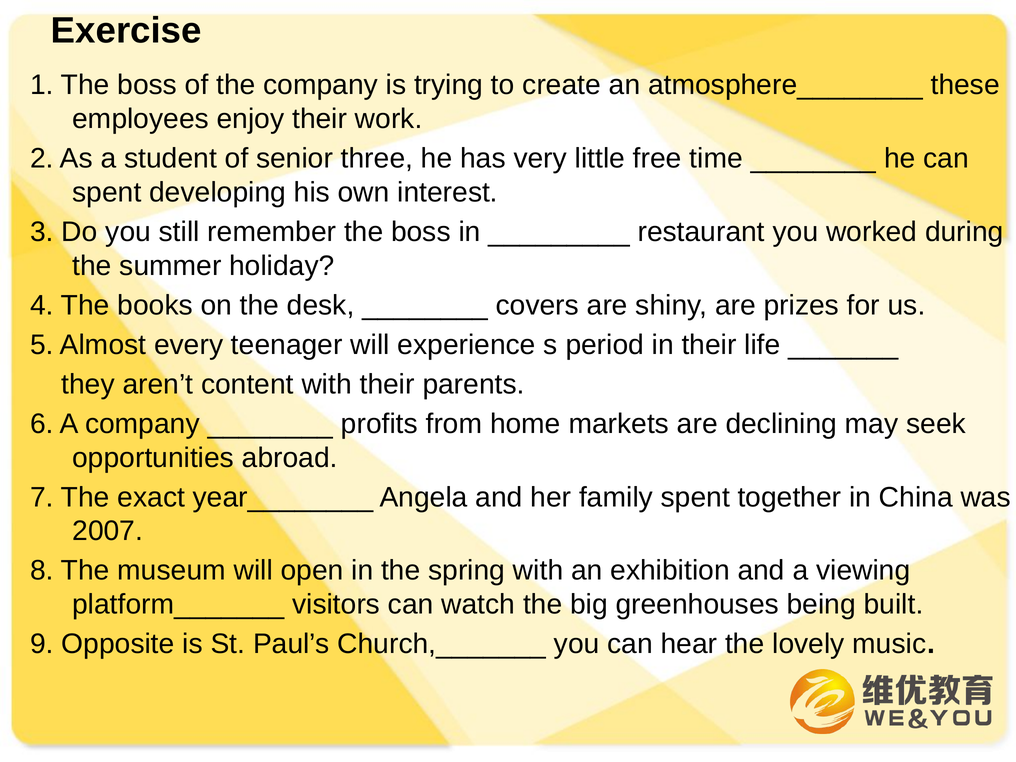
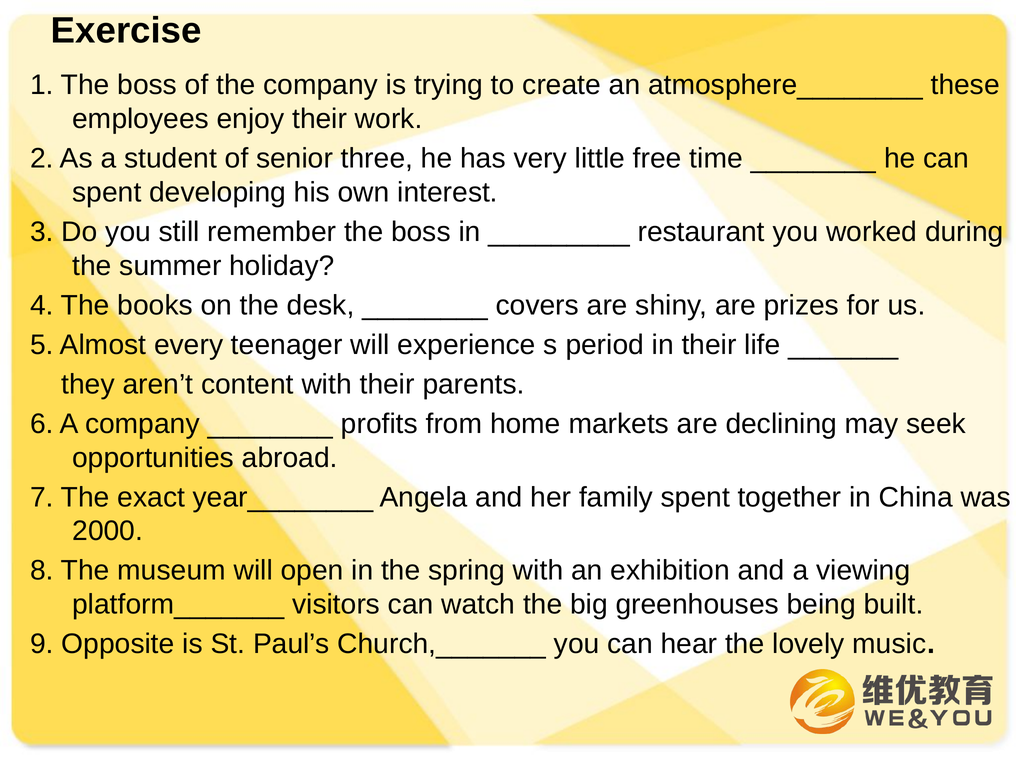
2007: 2007 -> 2000
